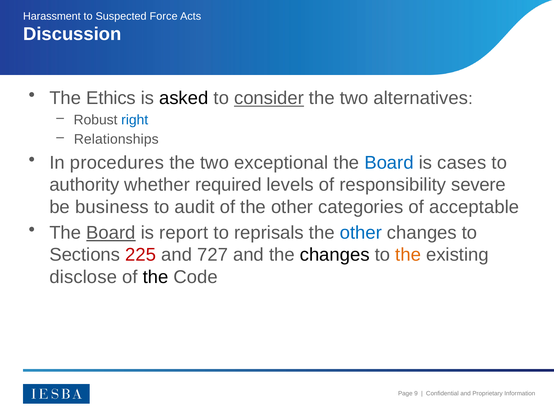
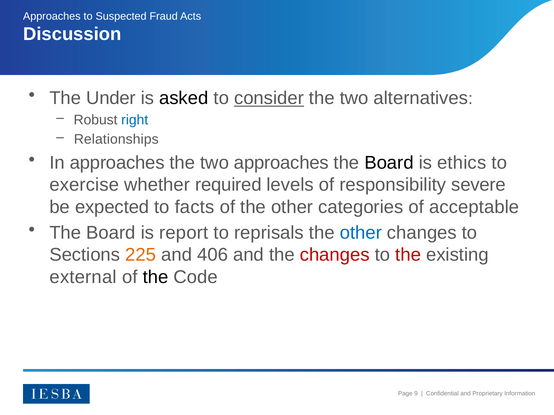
Harassment at (52, 16): Harassment -> Approaches
Force: Force -> Fraud
Ethics: Ethics -> Under
In procedures: procedures -> approaches
two exceptional: exceptional -> approaches
Board at (389, 163) colour: blue -> black
cases: cases -> ethics
authority: authority -> exercise
business: business -> expected
audit: audit -> facts
Board at (111, 233) underline: present -> none
225 colour: red -> orange
727: 727 -> 406
changes at (335, 255) colour: black -> red
the at (408, 255) colour: orange -> red
disclose: disclose -> external
